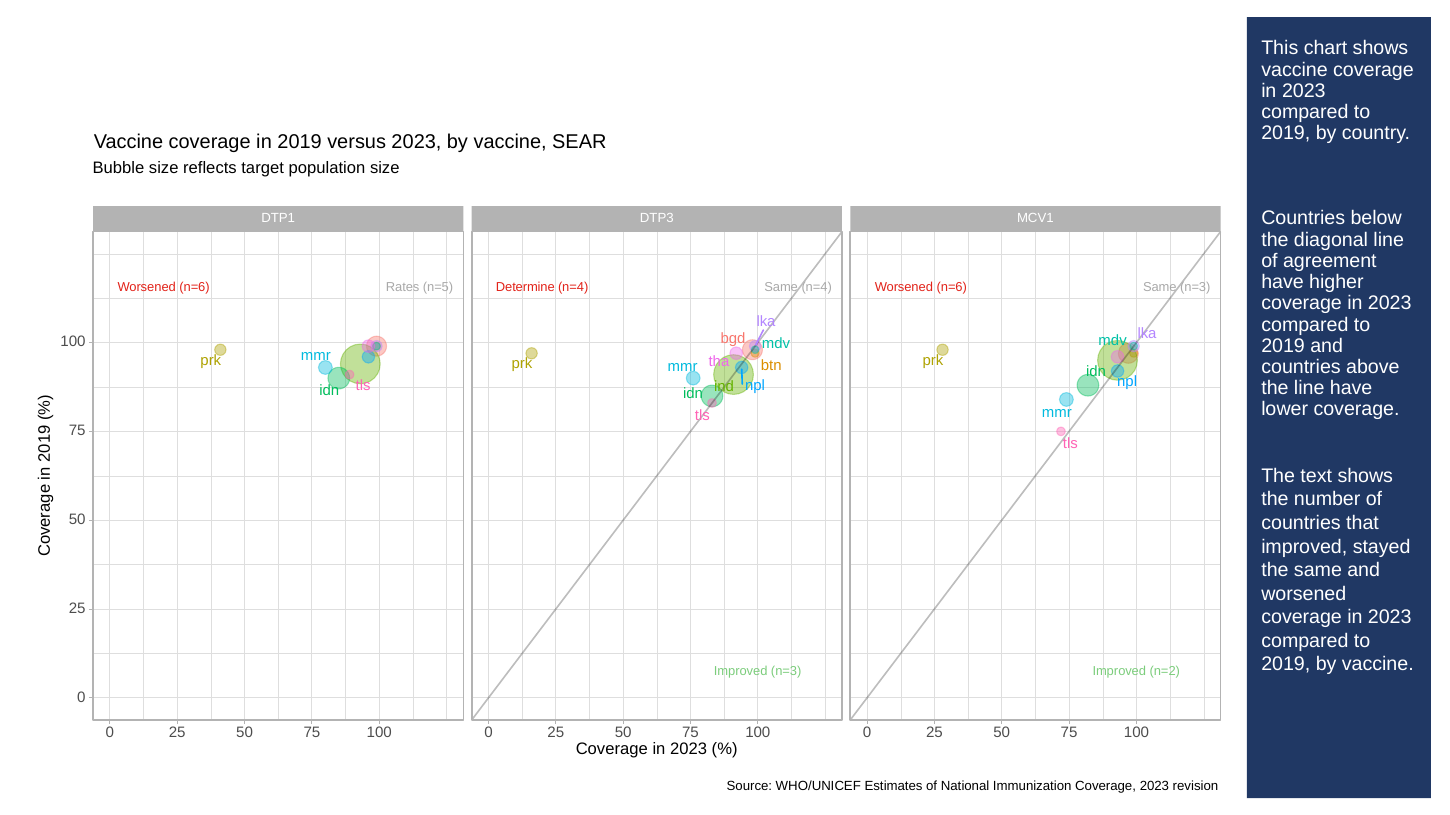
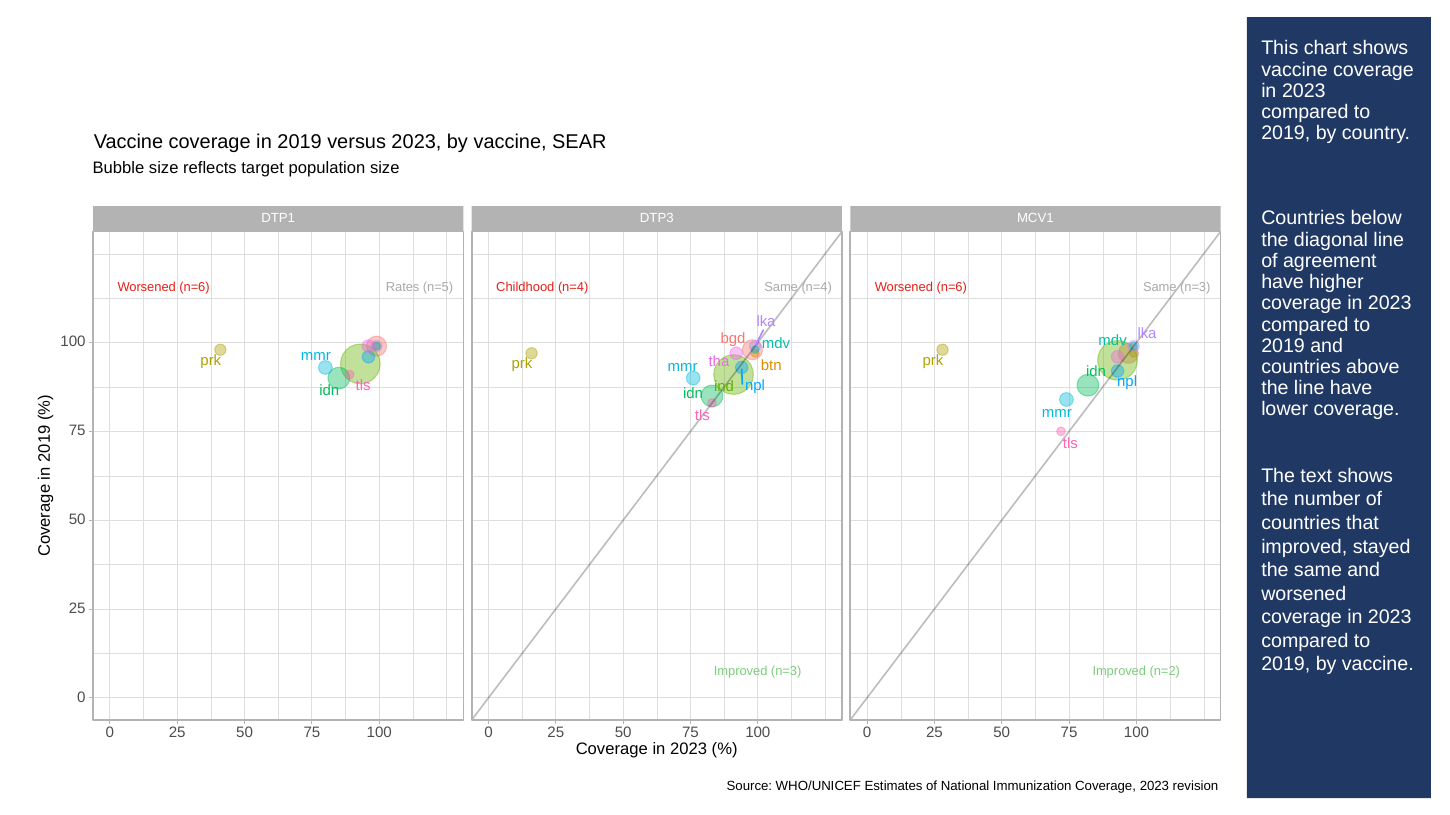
Determine: Determine -> Childhood
